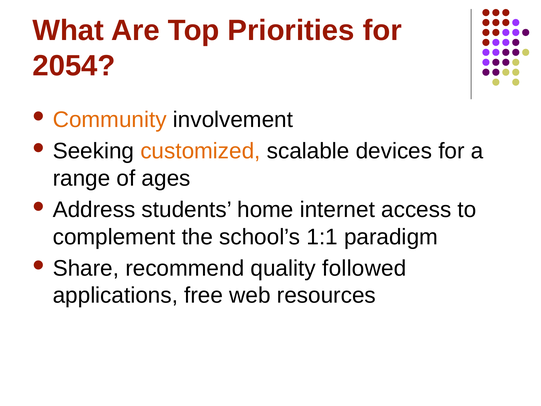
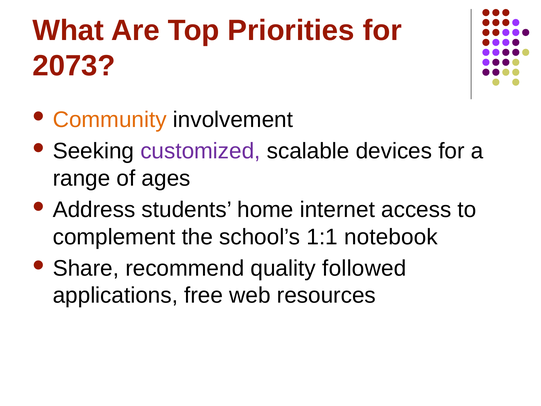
2054: 2054 -> 2073
customized colour: orange -> purple
paradigm: paradigm -> notebook
